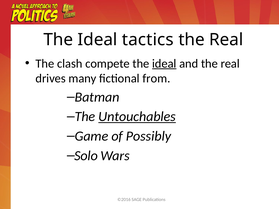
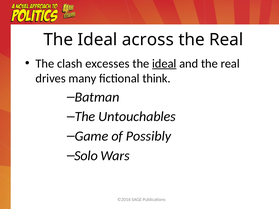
tactics: tactics -> across
compete: compete -> excesses
from: from -> think
Untouchables underline: present -> none
